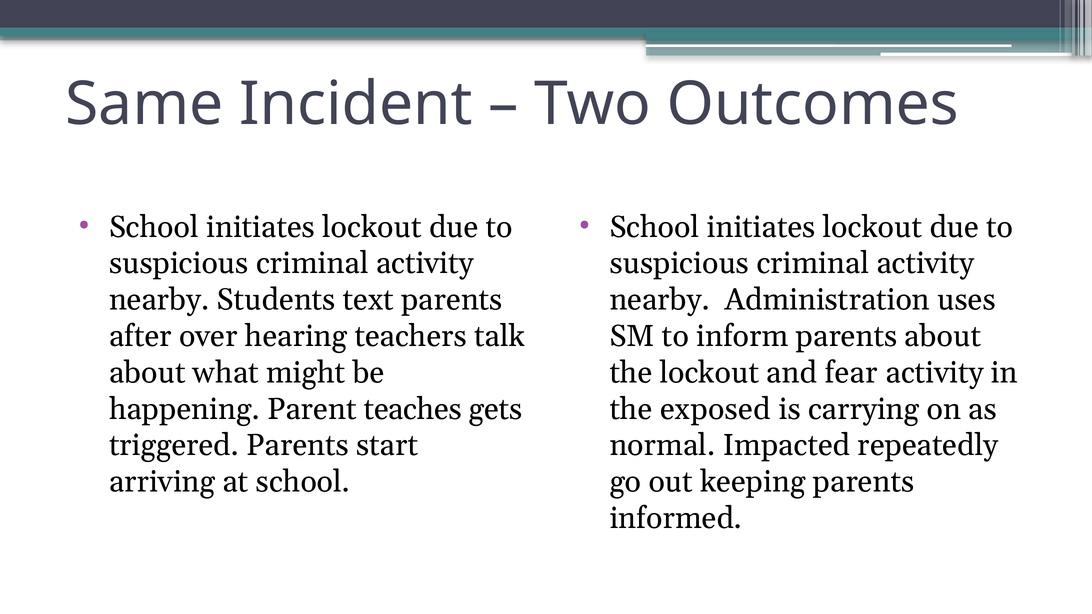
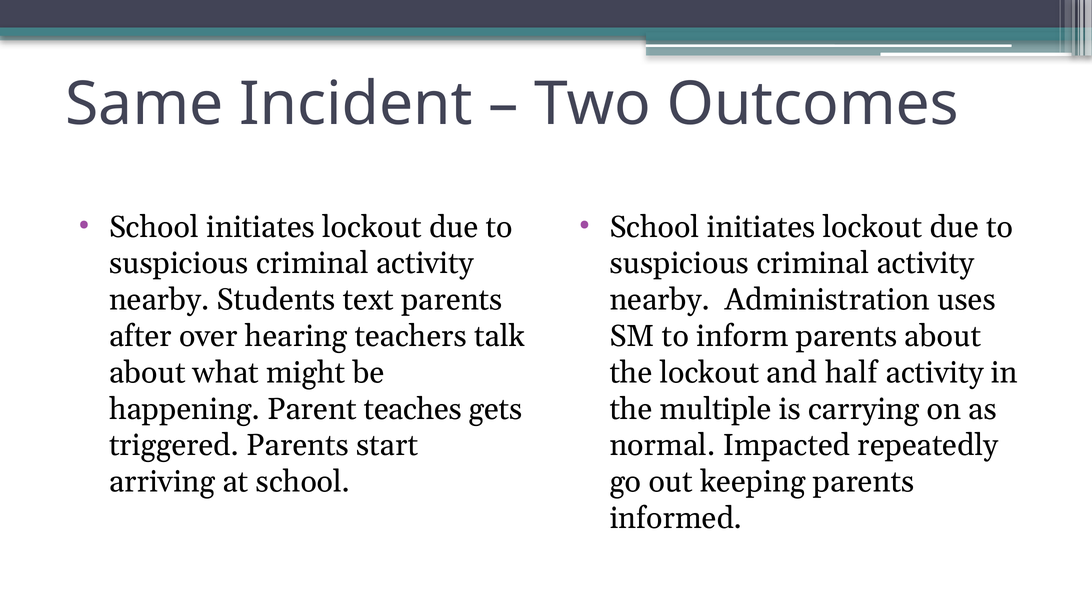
fear: fear -> half
exposed: exposed -> multiple
